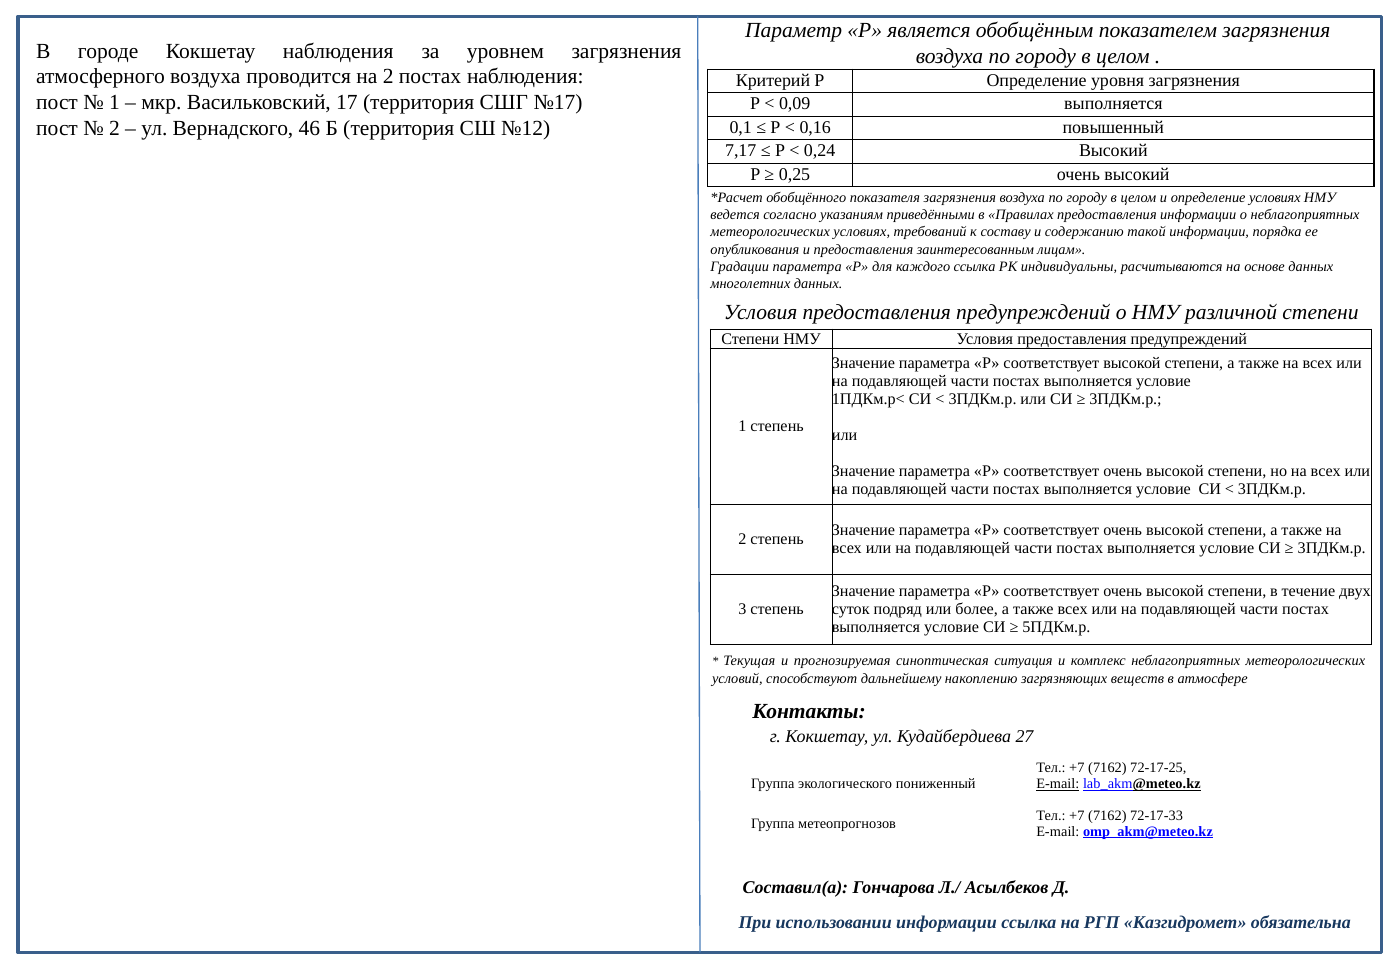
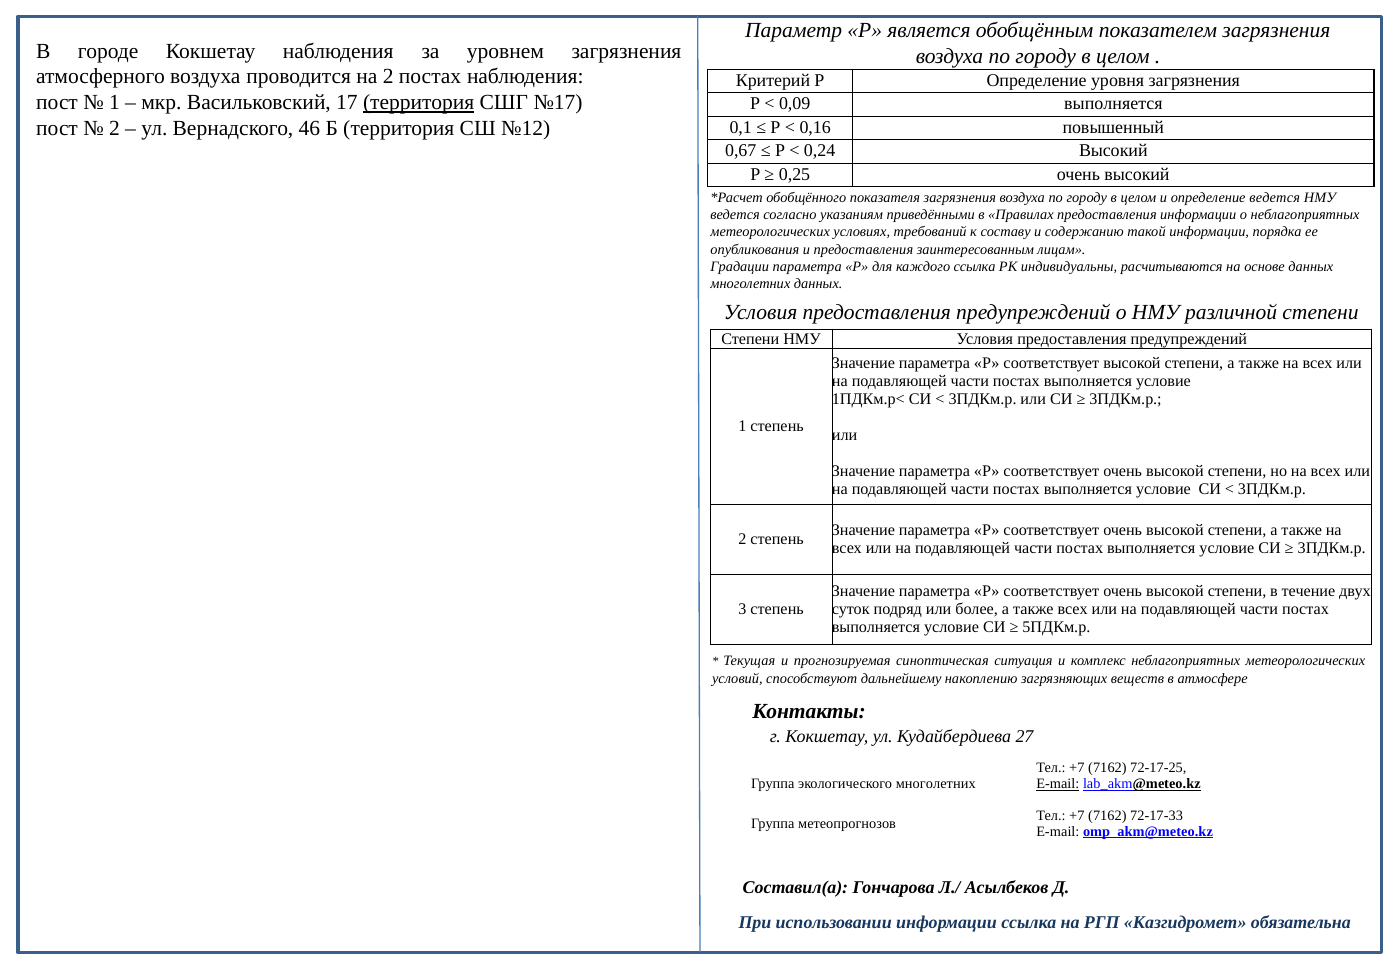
территория at (419, 103) underline: none -> present
7,17: 7,17 -> 0,67
определение условиях: условиях -> ведется
экологического пониженный: пониженный -> многолетних
